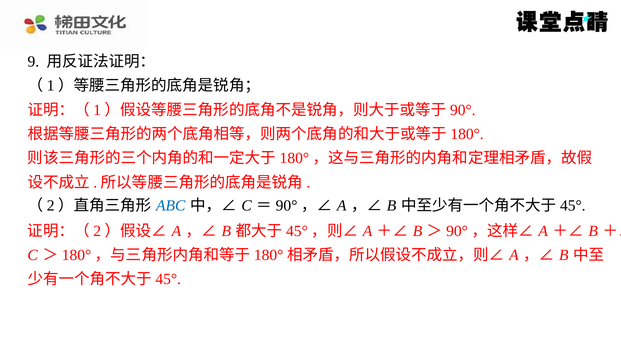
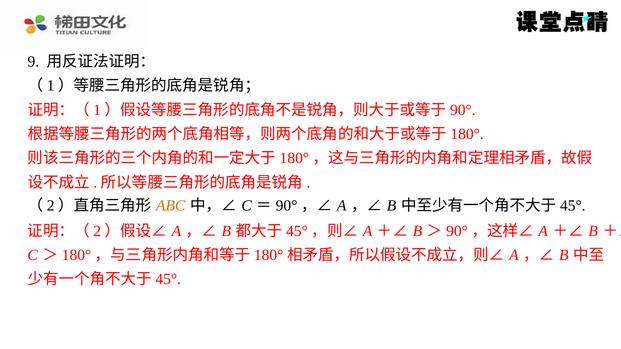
ABC colour: blue -> orange
